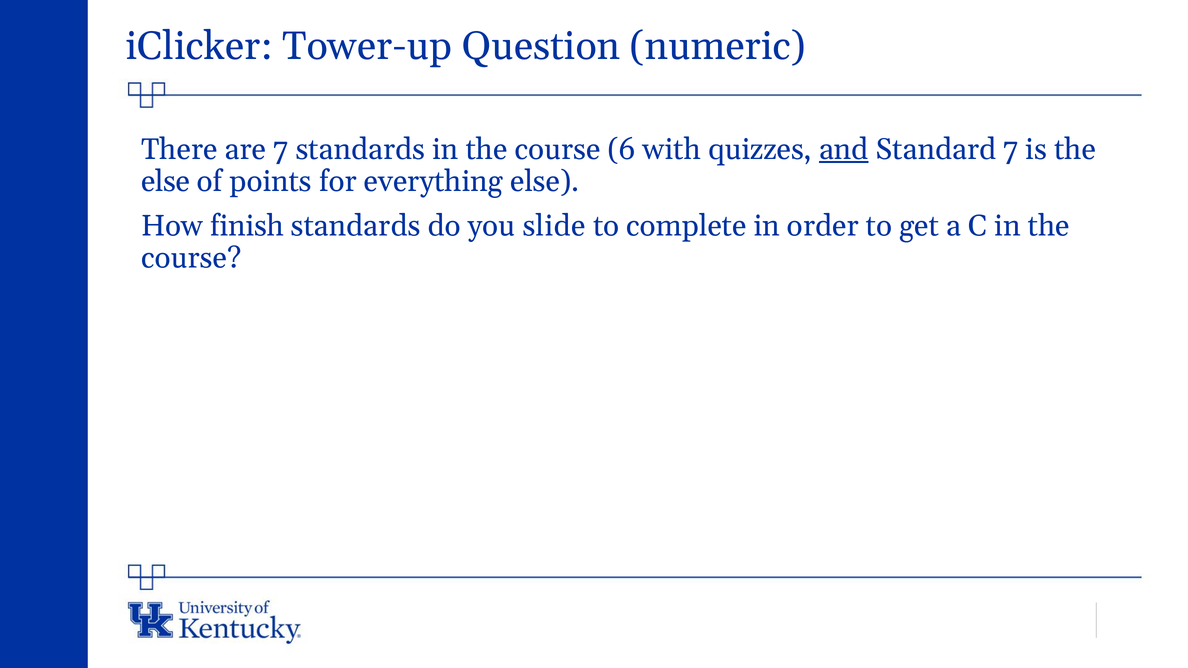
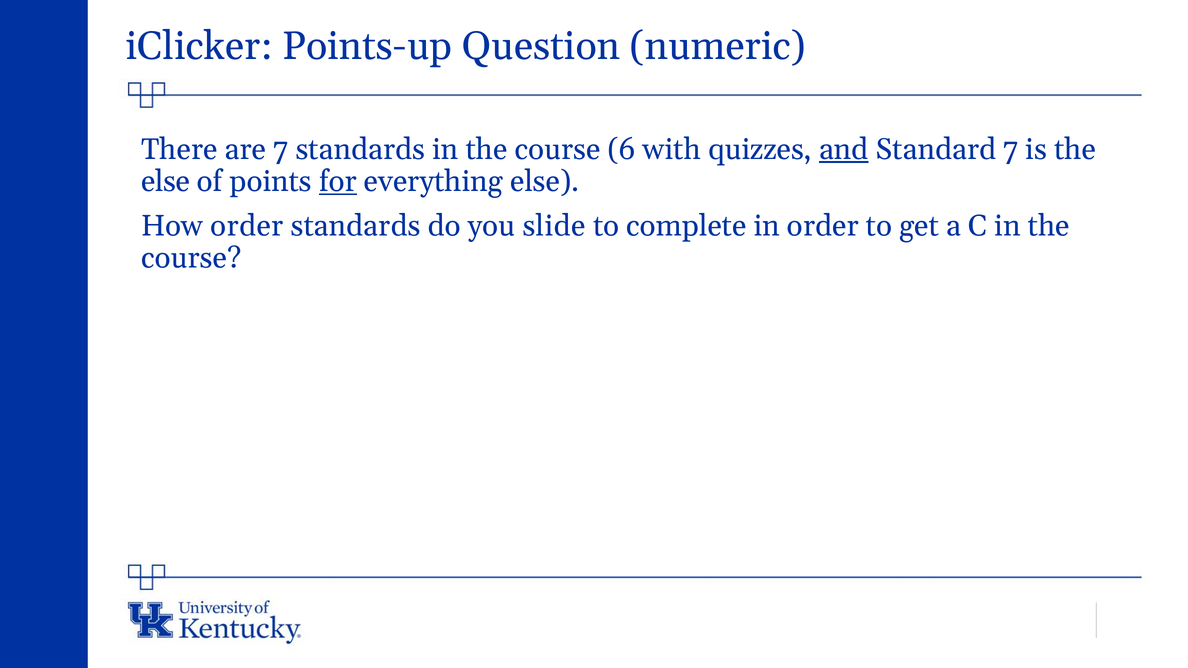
Tower-up: Tower-up -> Points-up
for underline: none -> present
How finish: finish -> order
